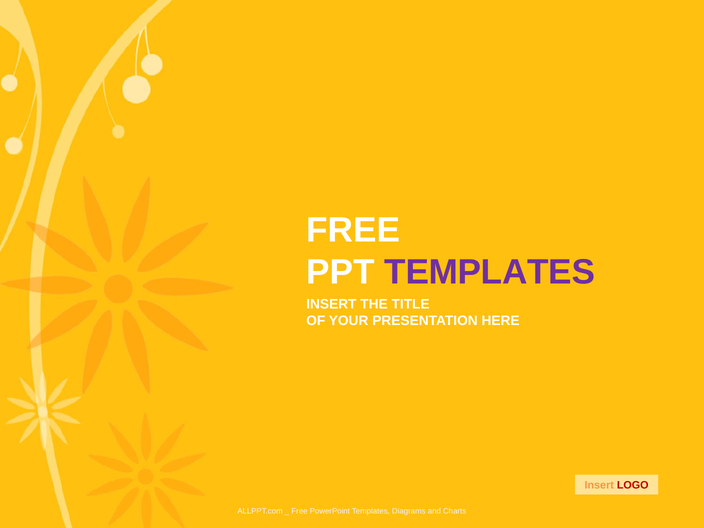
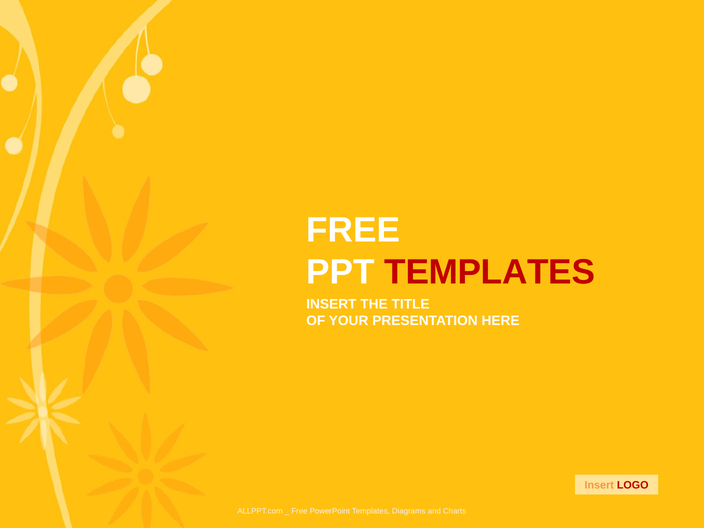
TEMPLATES at (490, 272) colour: purple -> red
